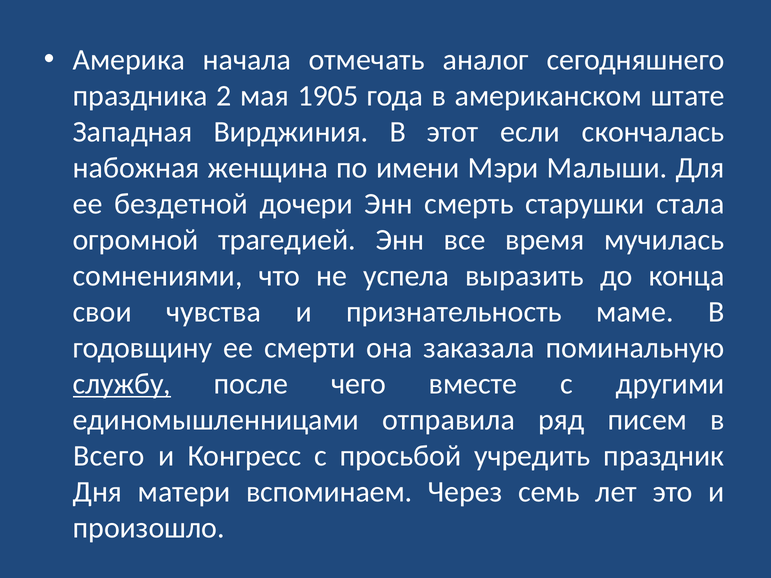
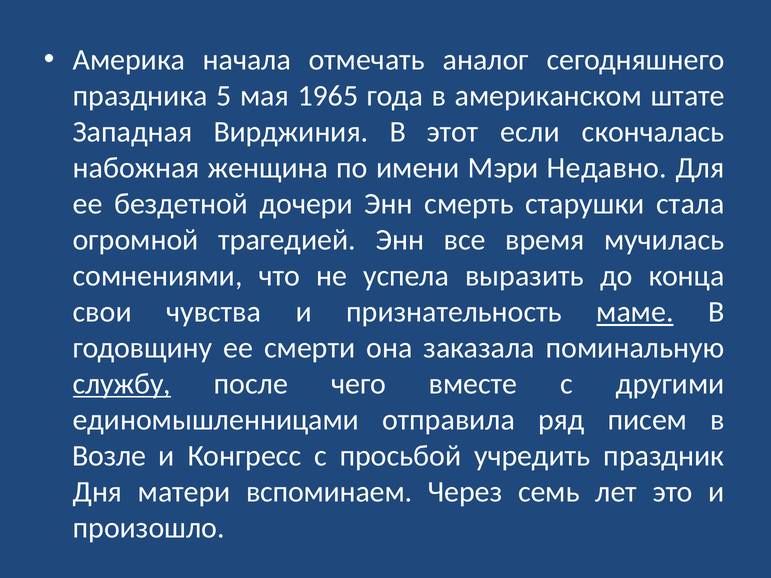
2: 2 -> 5
1905: 1905 -> 1965
Малыши: Малыши -> Недавно
маме underline: none -> present
Всего: Всего -> Возле
